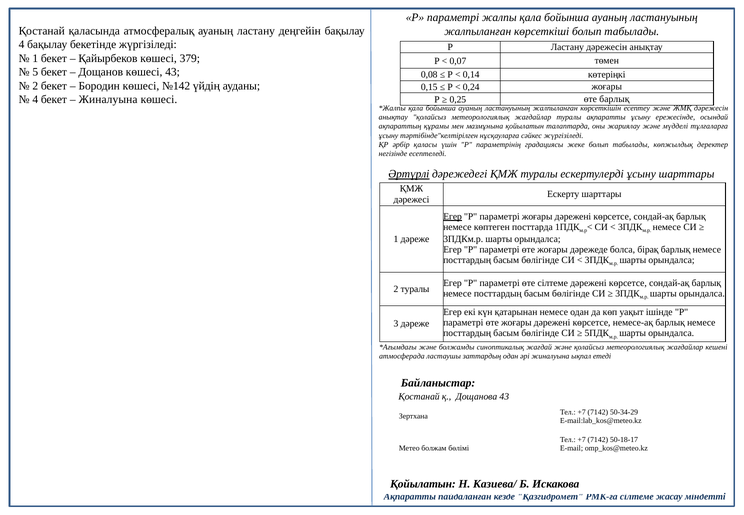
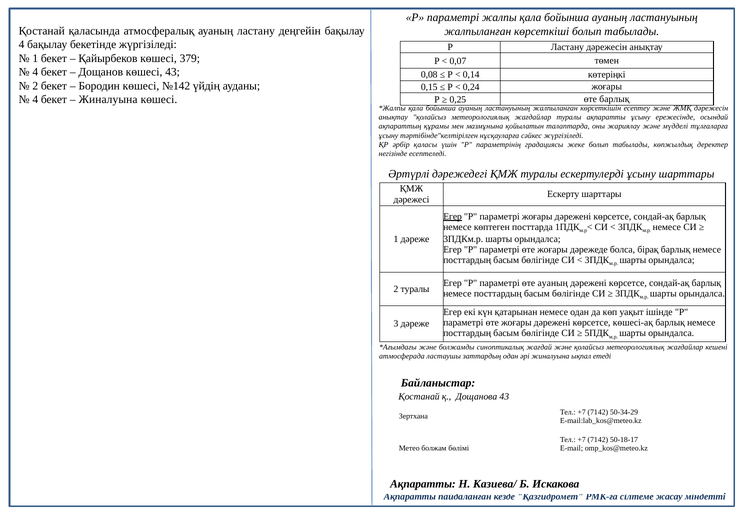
5 at (35, 72): 5 -> 4
Әртүрлі underline: present -> none
өте сілтеме: сілтеме -> ауаның
немесе-ақ: немесе-ақ -> көшесі-ақ
Қойылатын at (423, 484): Қойылатын -> Ақпаратты
